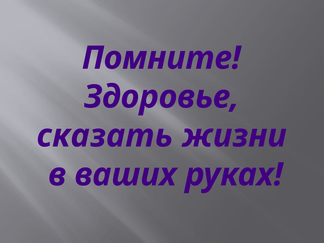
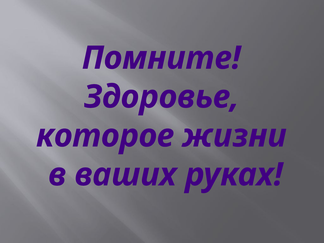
сказать: сказать -> которое
